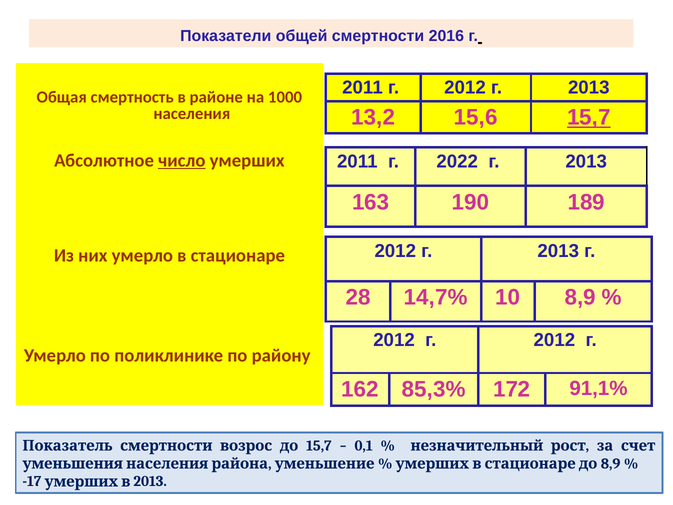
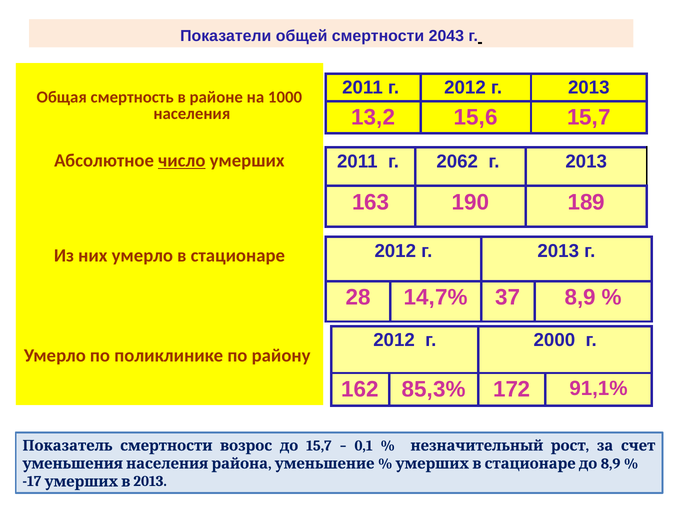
2016: 2016 -> 2043
15,7 at (589, 117) underline: present -> none
2022: 2022 -> 2062
10: 10 -> 37
2012 г 2012: 2012 -> 2000
